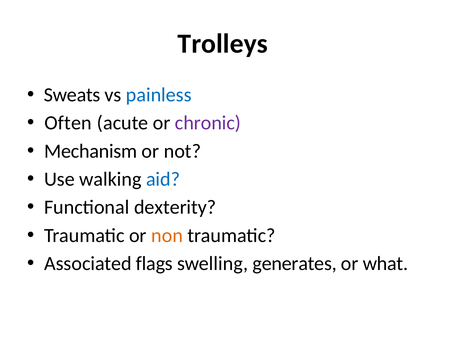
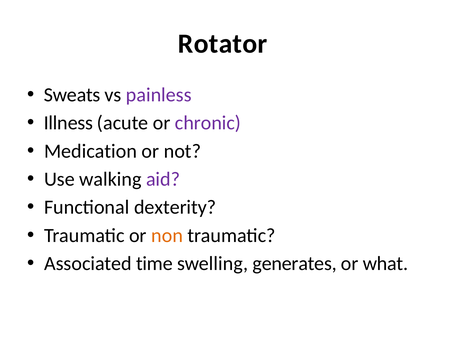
Trolleys: Trolleys -> Rotator
painless colour: blue -> purple
Often: Often -> Illness
Mechanism: Mechanism -> Medication
aid colour: blue -> purple
flags: flags -> time
